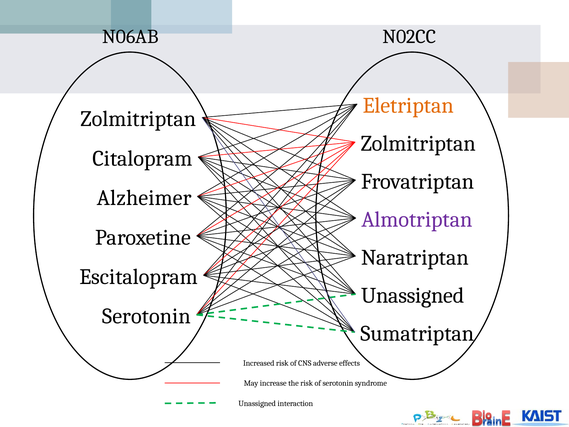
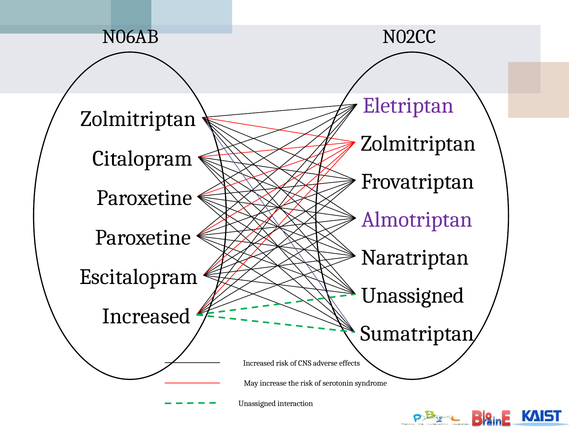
Eletriptan colour: orange -> purple
Alzheimer at (144, 198): Alzheimer -> Paroxetine
Serotonin at (147, 316): Serotonin -> Increased
